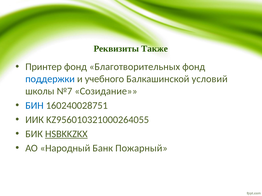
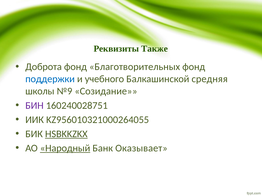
Принтер: Принтер -> Доброта
условий: условий -> средняя
№7: №7 -> №9
БИН colour: blue -> purple
Народный underline: none -> present
Пожарный: Пожарный -> Оказывает
